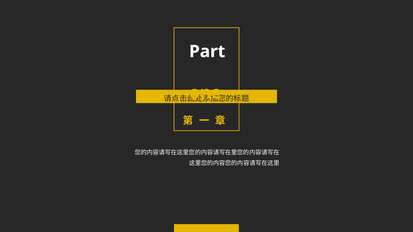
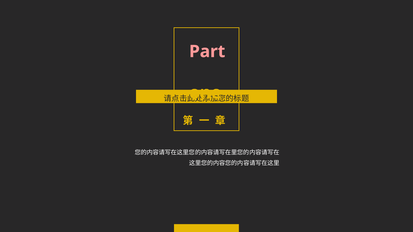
Part colour: white -> pink
